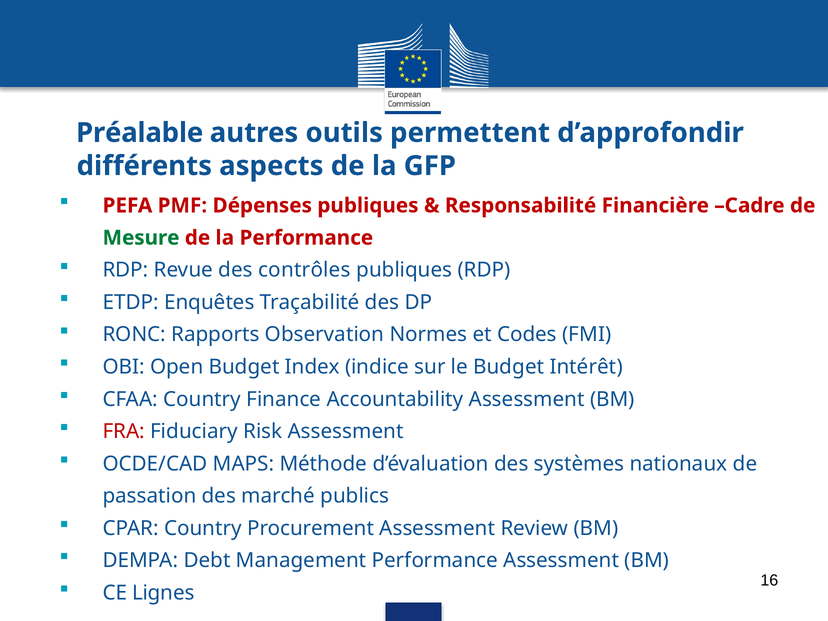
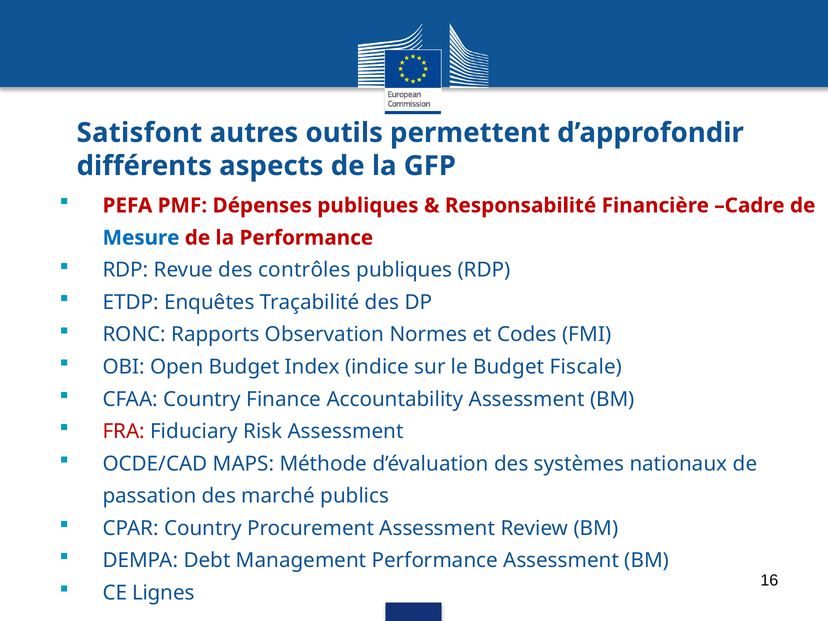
Préalable: Préalable -> Satisfont
Mesure colour: green -> blue
Intérêt: Intérêt -> Fiscale
